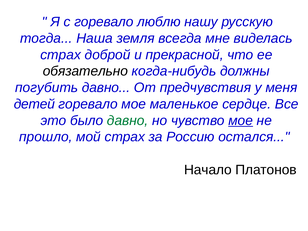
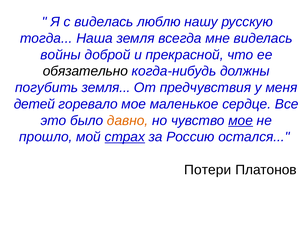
с горевало: горевало -> виделась
страх at (61, 55): страх -> войны
погубить давно: давно -> земля
давно at (128, 120) colour: green -> orange
страх at (125, 137) underline: none -> present
Начало: Начало -> Потери
